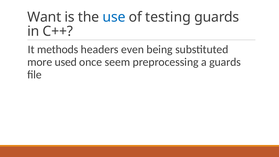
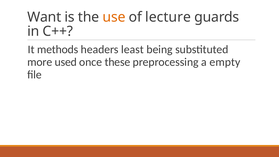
use colour: blue -> orange
testing: testing -> lecture
even: even -> least
seem: seem -> these
a guards: guards -> empty
